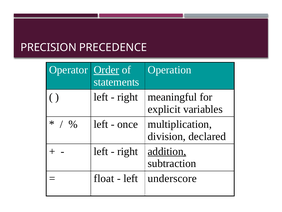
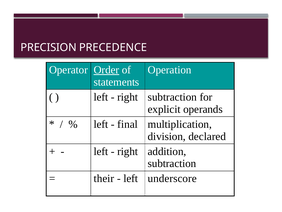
right meaningful: meaningful -> subtraction
variables: variables -> operands
once: once -> final
addition underline: present -> none
float: float -> their
